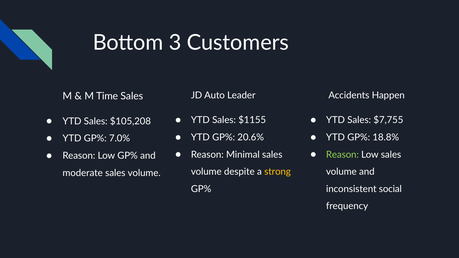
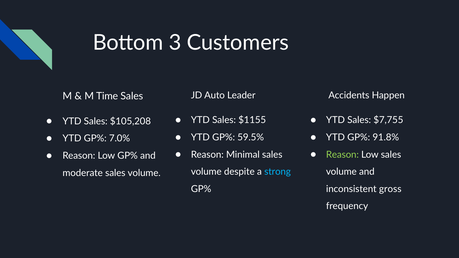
20.6%: 20.6% -> 59.5%
18.8%: 18.8% -> 91.8%
strong colour: yellow -> light blue
social: social -> gross
